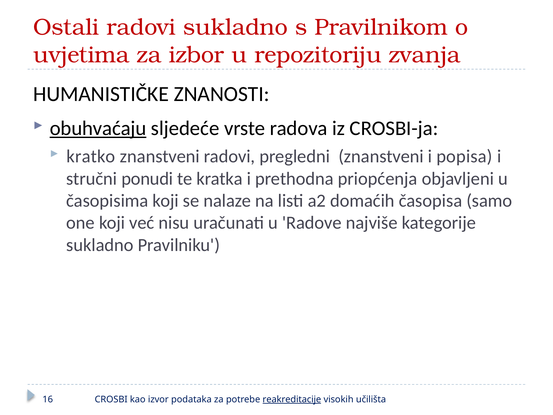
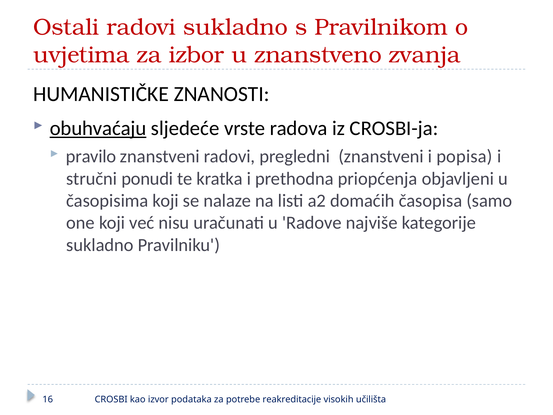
repozitoriju: repozitoriju -> znanstveno
kratko: kratko -> pravilo
reakreditacije underline: present -> none
